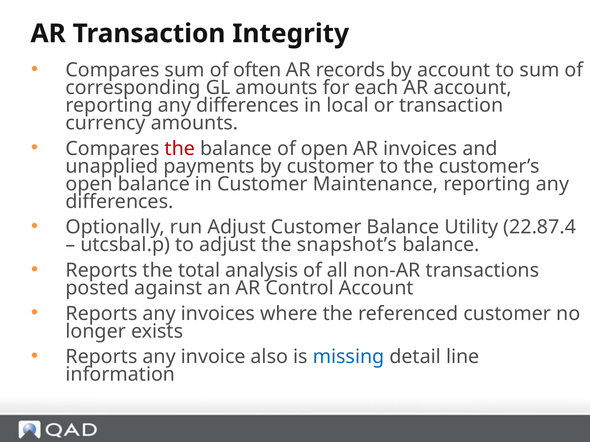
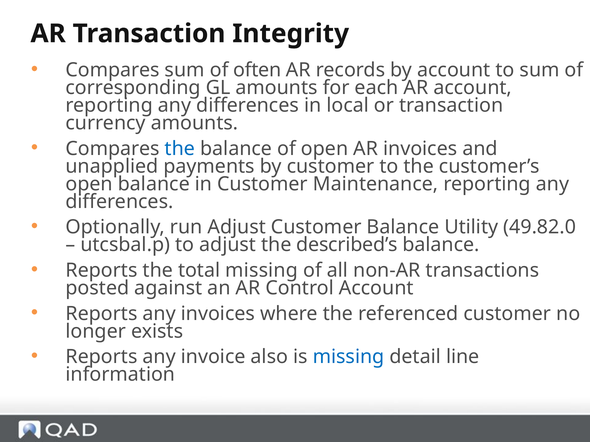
the at (180, 149) colour: red -> blue
22.87.4: 22.87.4 -> 49.82.0
snapshot’s: snapshot’s -> described’s
total analysis: analysis -> missing
